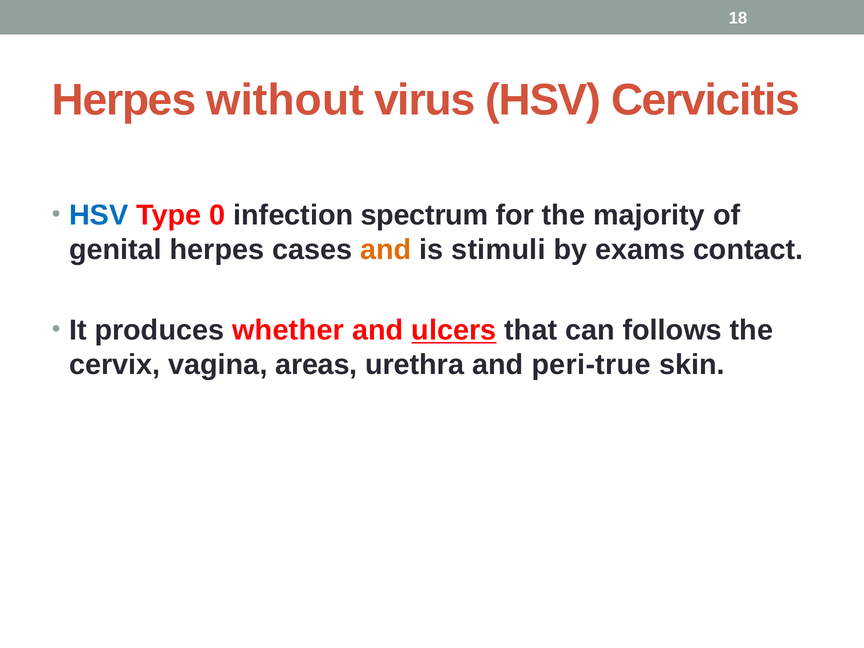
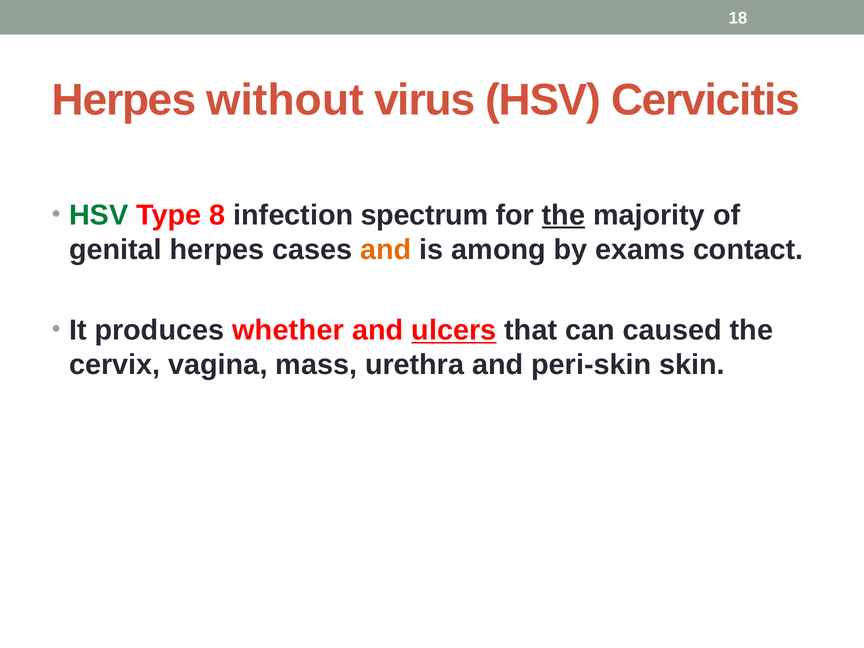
HSV at (99, 215) colour: blue -> green
0: 0 -> 8
the at (563, 215) underline: none -> present
stimuli: stimuli -> among
follows: follows -> caused
areas: areas -> mass
peri-true: peri-true -> peri-skin
